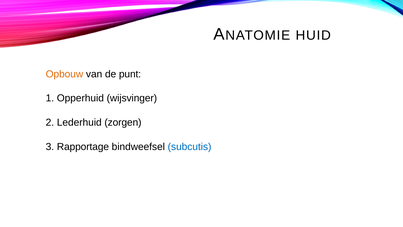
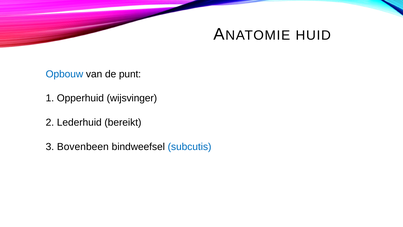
Opbouw colour: orange -> blue
zorgen: zorgen -> bereikt
Rapportage: Rapportage -> Bovenbeen
